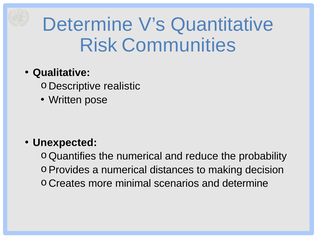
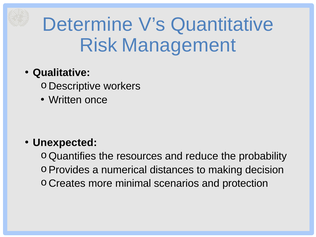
Communities: Communities -> Management
realistic: realistic -> workers
pose: pose -> once
the numerical: numerical -> resources
and determine: determine -> protection
